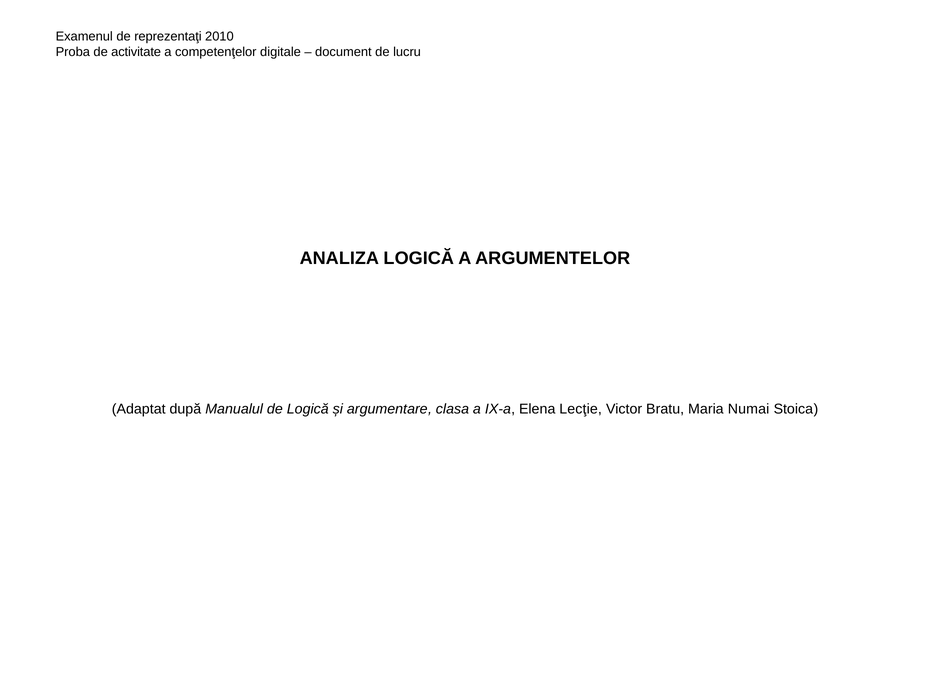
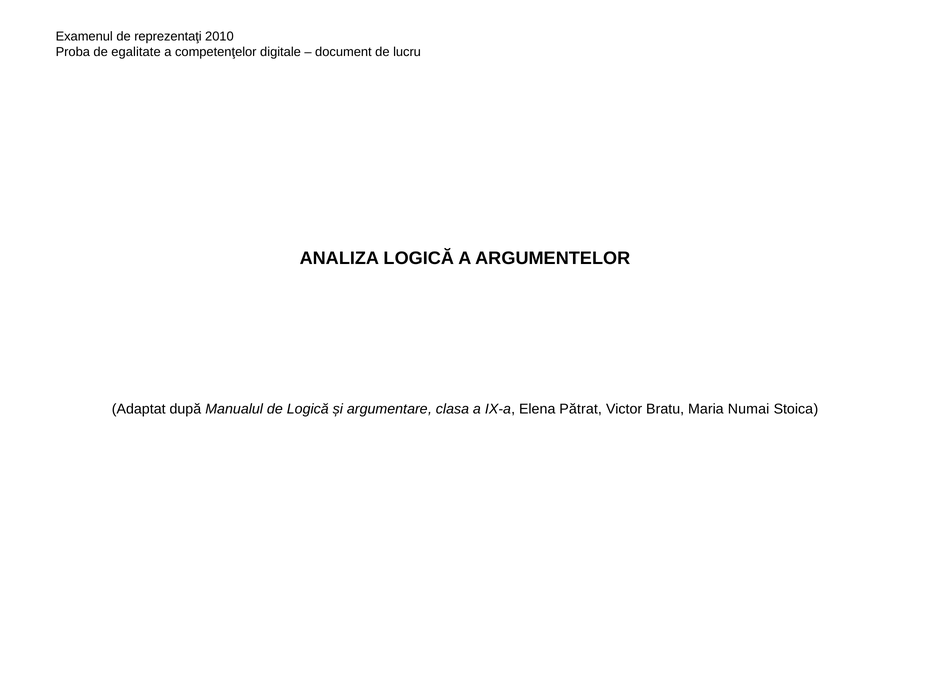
activitate: activitate -> egalitate
Lecţie: Lecţie -> Pătrat
